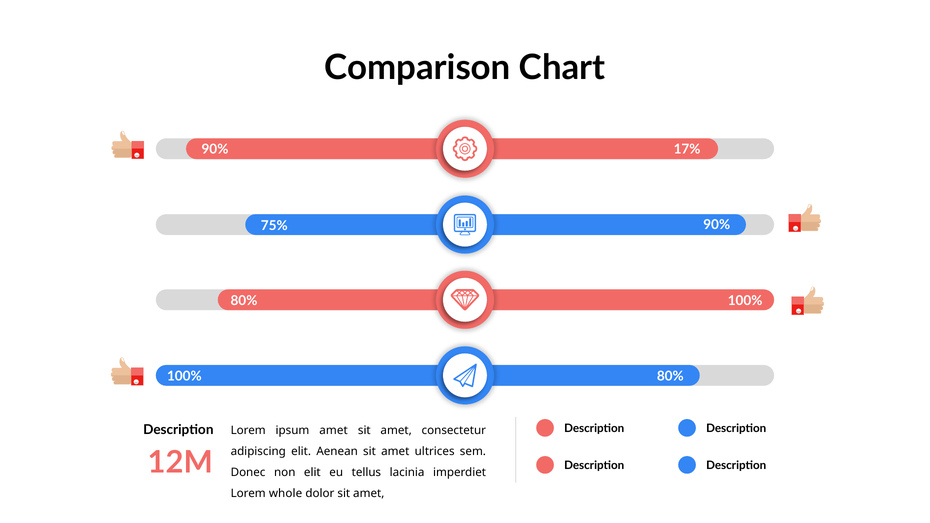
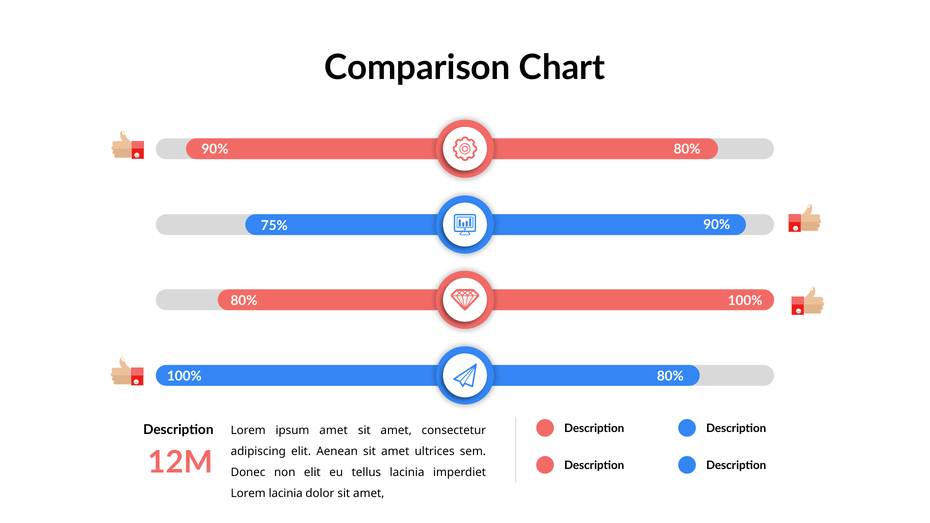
17% at (687, 149): 17% -> 80%
Lorem whole: whole -> lacinia
